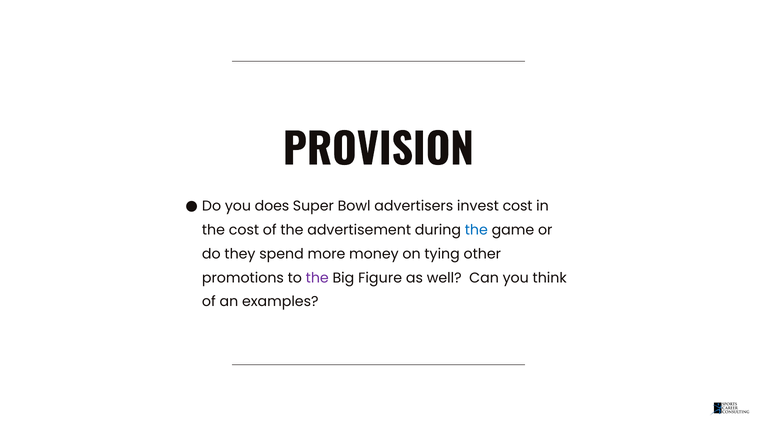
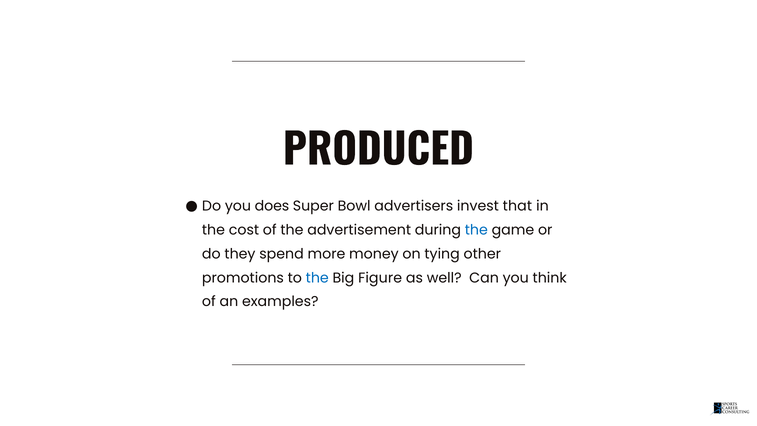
PROVISION: PROVISION -> PRODUCED
invest cost: cost -> that
the at (317, 278) colour: purple -> blue
